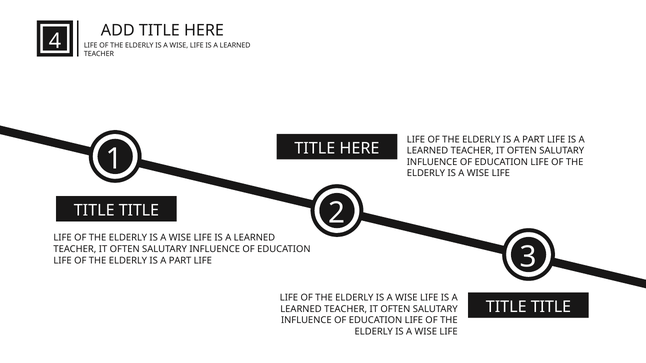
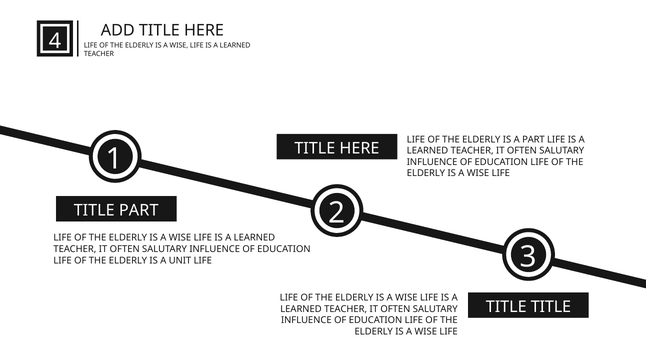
TITLE at (139, 211): TITLE -> PART
PART at (180, 261): PART -> UNIT
